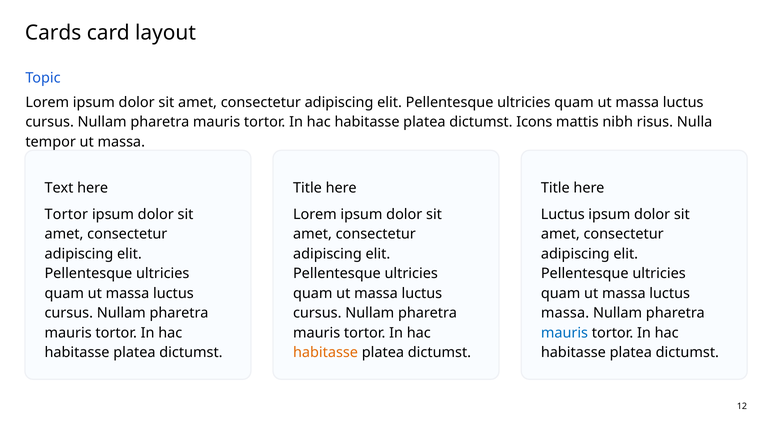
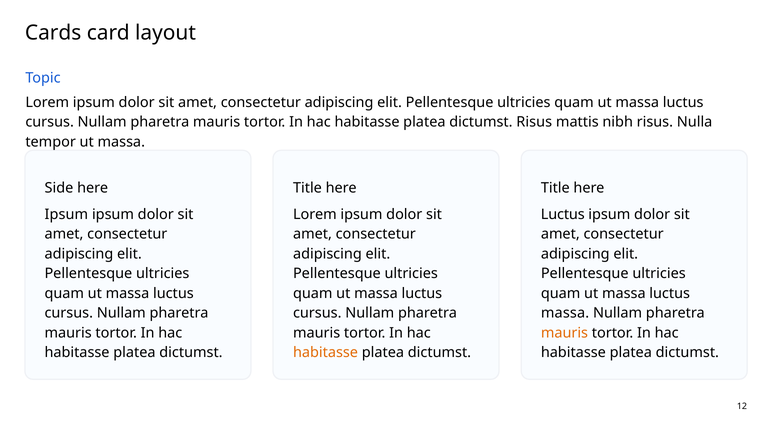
dictumst Icons: Icons -> Risus
Text: Text -> Side
Tortor at (66, 214): Tortor -> Ipsum
mauris at (564, 333) colour: blue -> orange
